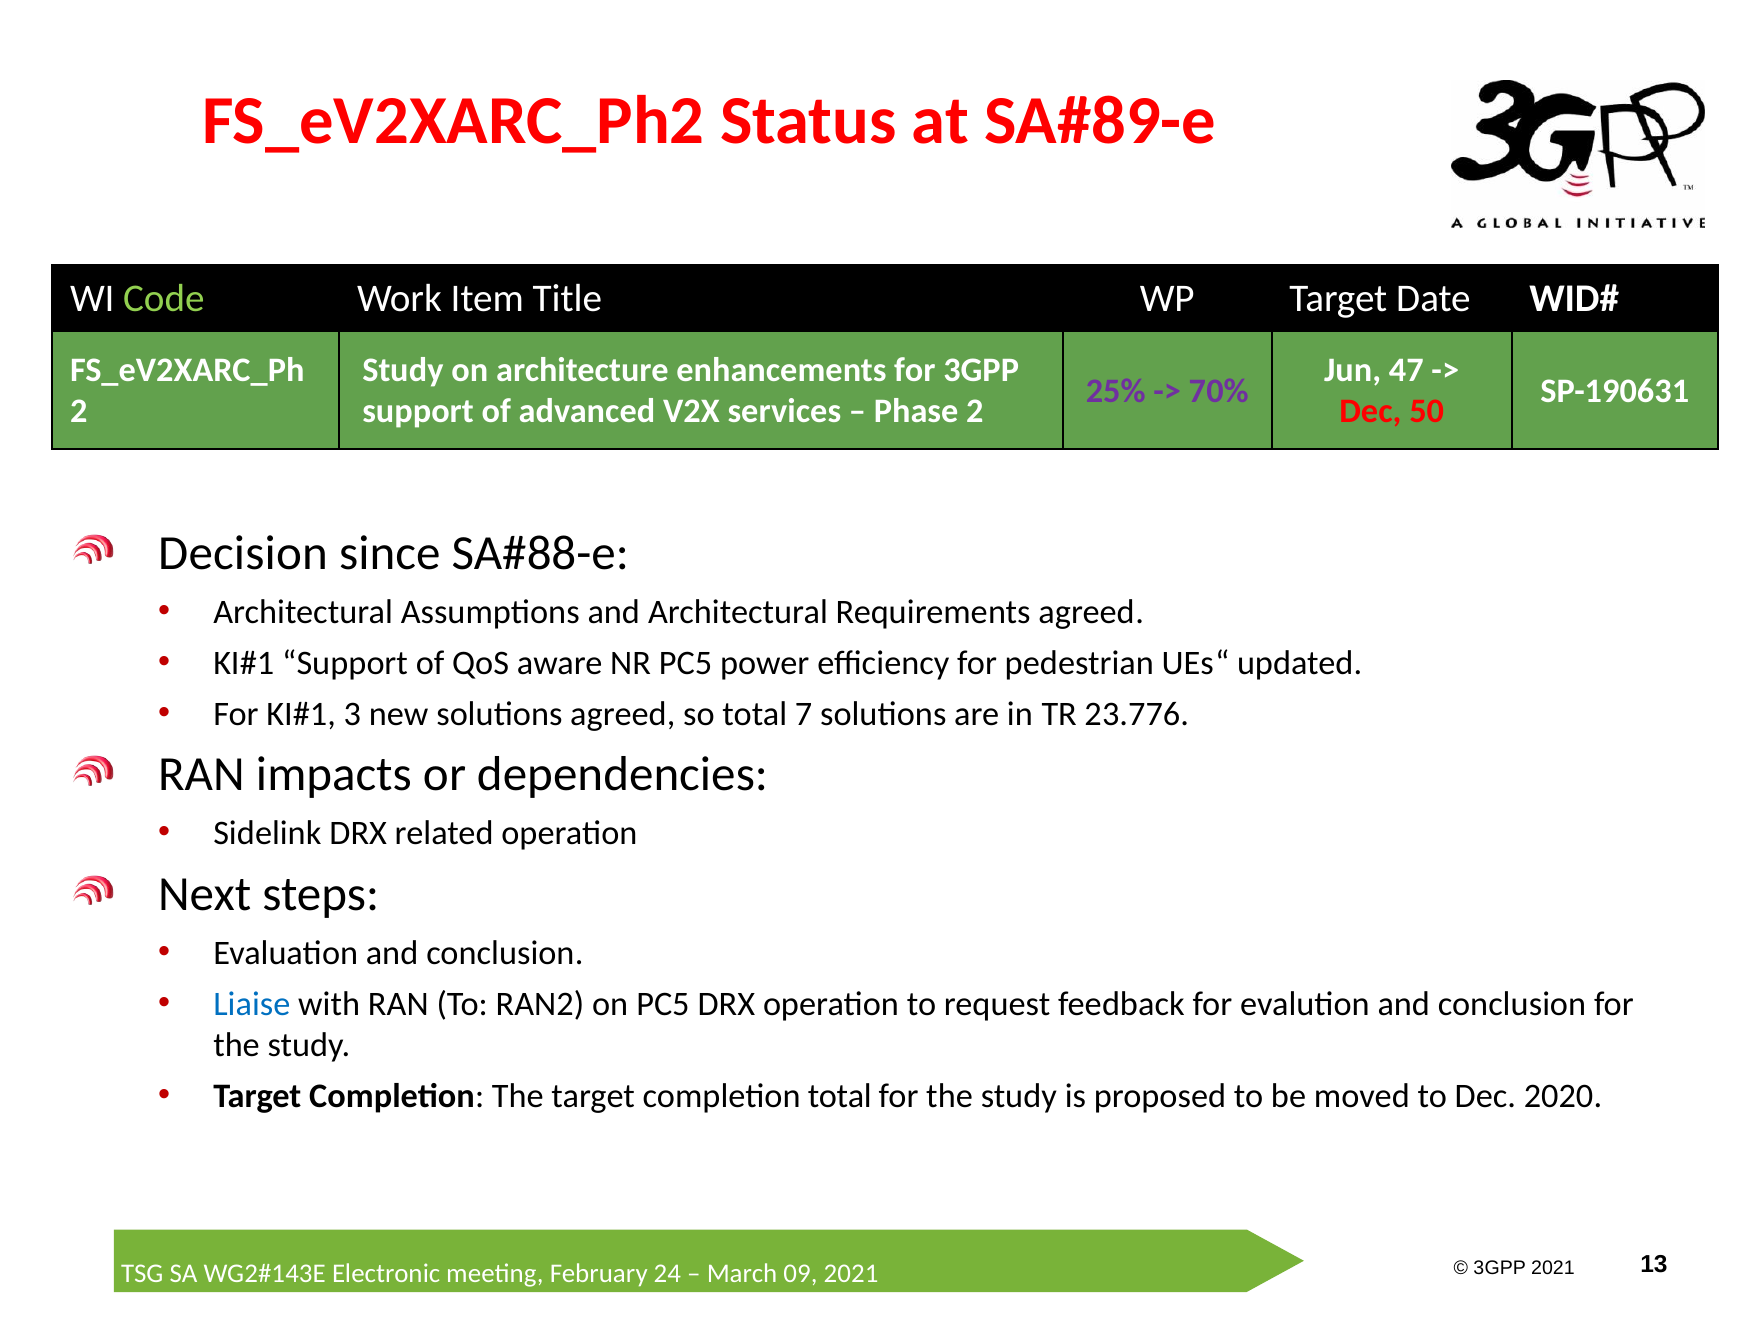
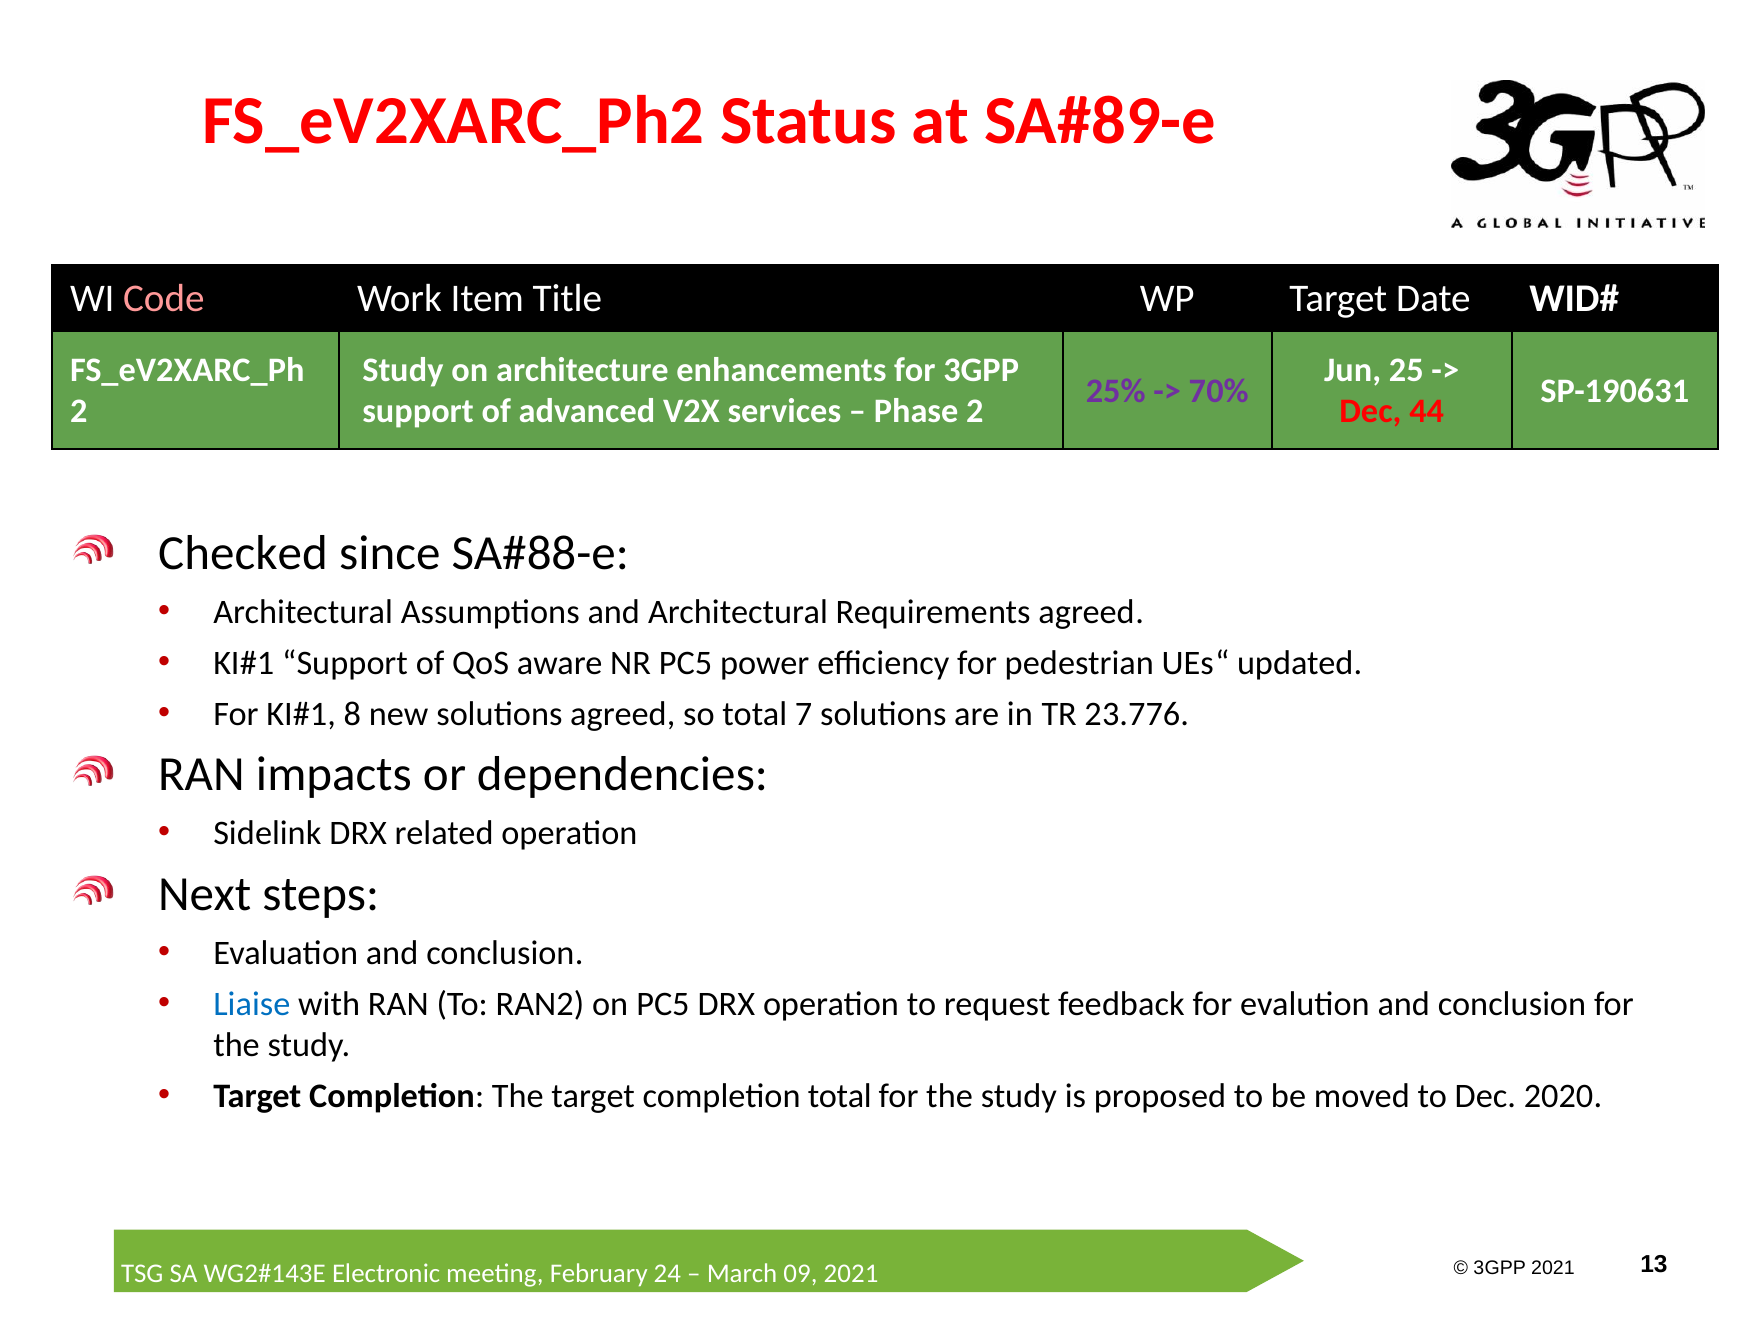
Code colour: light green -> pink
47: 47 -> 25
50: 50 -> 44
Decision: Decision -> Checked
3: 3 -> 8
